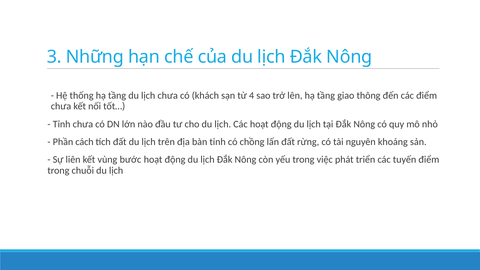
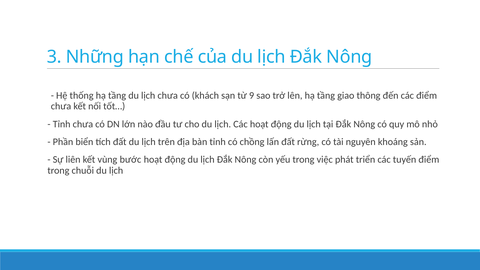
4: 4 -> 9
cách: cách -> biển
